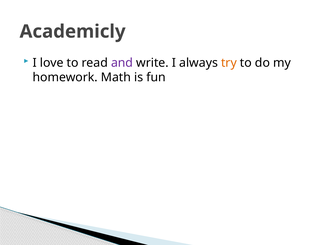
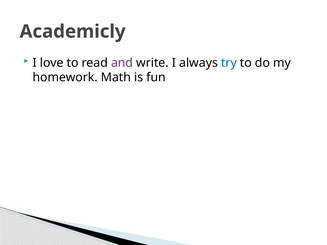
try colour: orange -> blue
